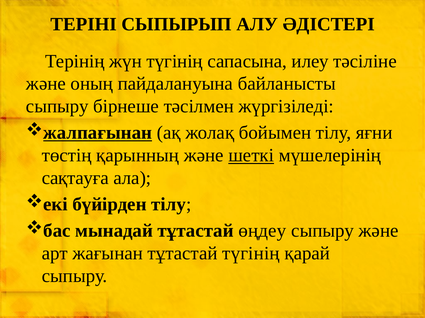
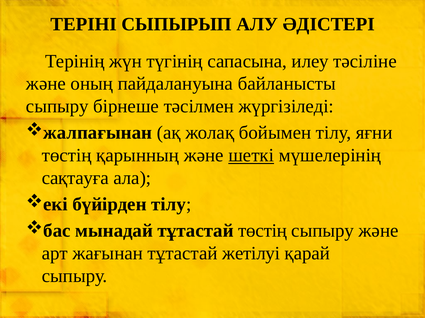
жалпағынан underline: present -> none
тұтастай өңдеу: өңдеу -> төстің
тұтастай түгінің: түгінің -> жетілуі
